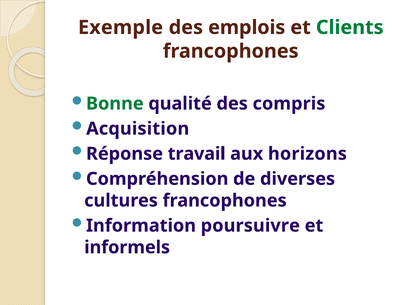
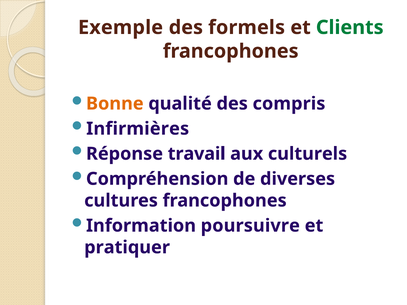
emplois: emplois -> formels
Bonne colour: green -> orange
Acquisition: Acquisition -> Infirmières
horizons: horizons -> culturels
informels: informels -> pratiquer
